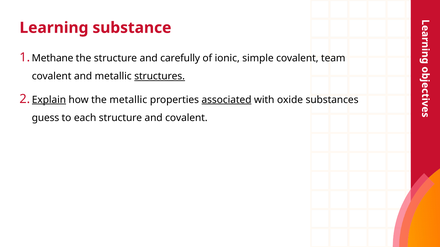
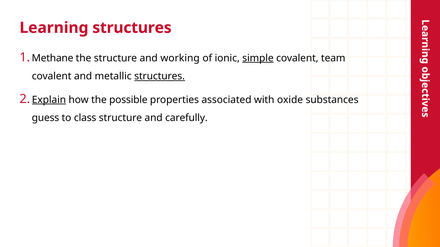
Learning substance: substance -> structures
carefully: carefully -> working
simple underline: none -> present
the metallic: metallic -> possible
associated underline: present -> none
each: each -> class
and covalent: covalent -> carefully
